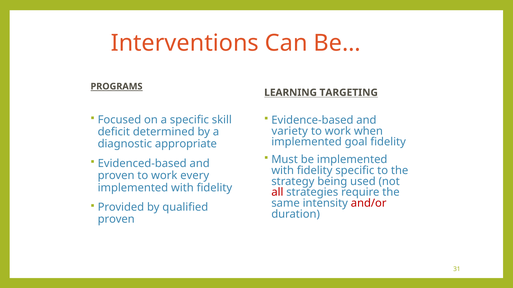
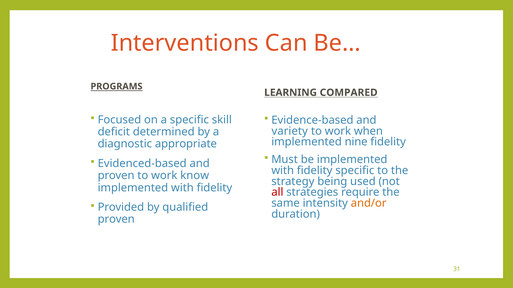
TARGETING: TARGETING -> COMPARED
goal: goal -> nine
every: every -> know
and/or colour: red -> orange
